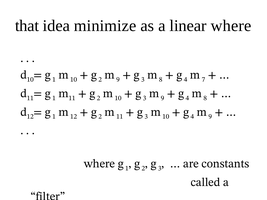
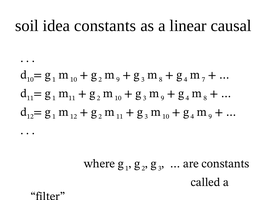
that: that -> soil
idea minimize: minimize -> constants
linear where: where -> causal
